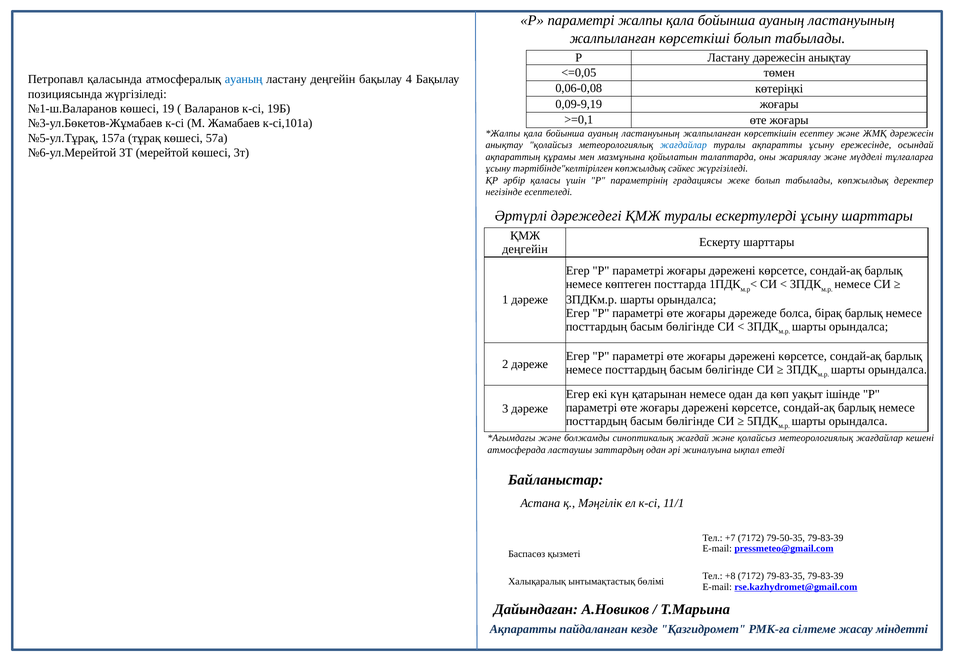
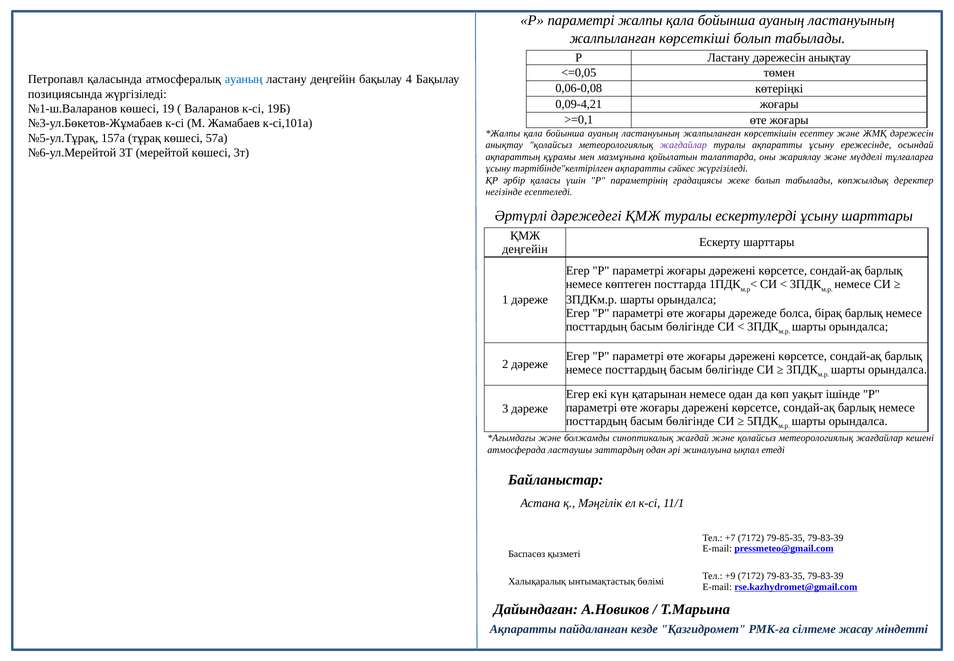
0,09-9,19: 0,09-9,19 -> 0,09-4,21
жағдайлар at (683, 145) colour: blue -> purple
тәртібінде"келтірілген көпжылдық: көпжылдық -> ақпаратты
79-50-35: 79-50-35 -> 79-85-35
+8: +8 -> +9
